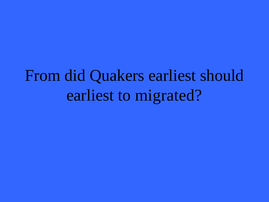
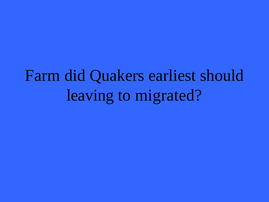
From: From -> Farm
earliest at (90, 95): earliest -> leaving
